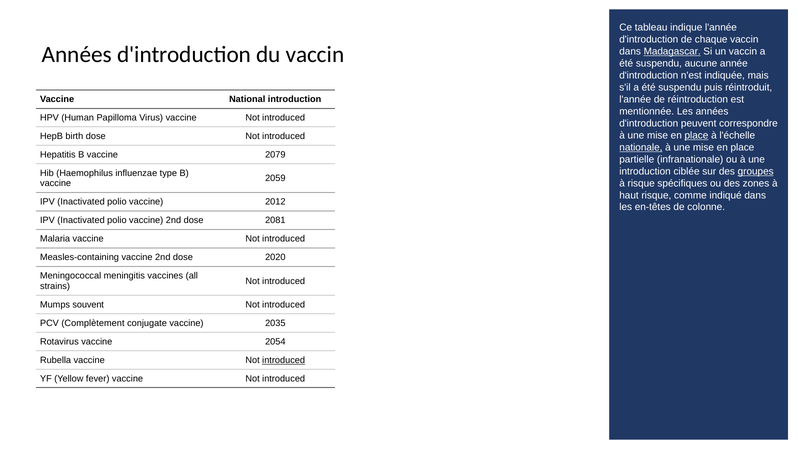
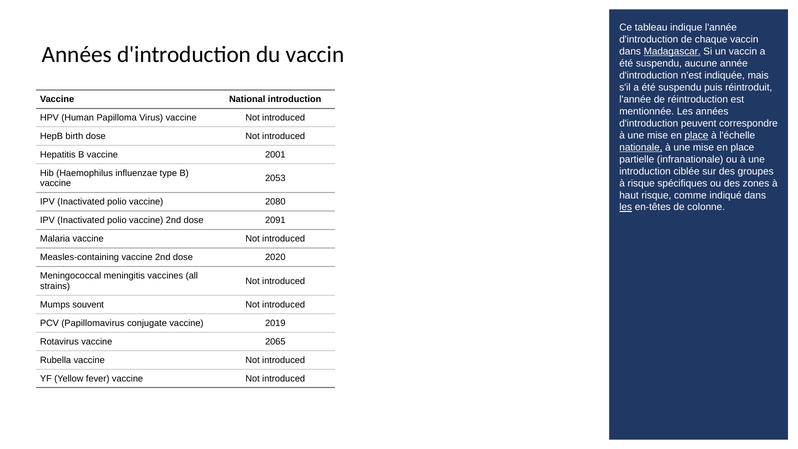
2079: 2079 -> 2001
groupes underline: present -> none
2059: 2059 -> 2053
2012: 2012 -> 2080
les at (626, 207) underline: none -> present
2081: 2081 -> 2091
Complètement: Complètement -> Papillomavirus
2035: 2035 -> 2019
2054: 2054 -> 2065
introduced at (284, 360) underline: present -> none
